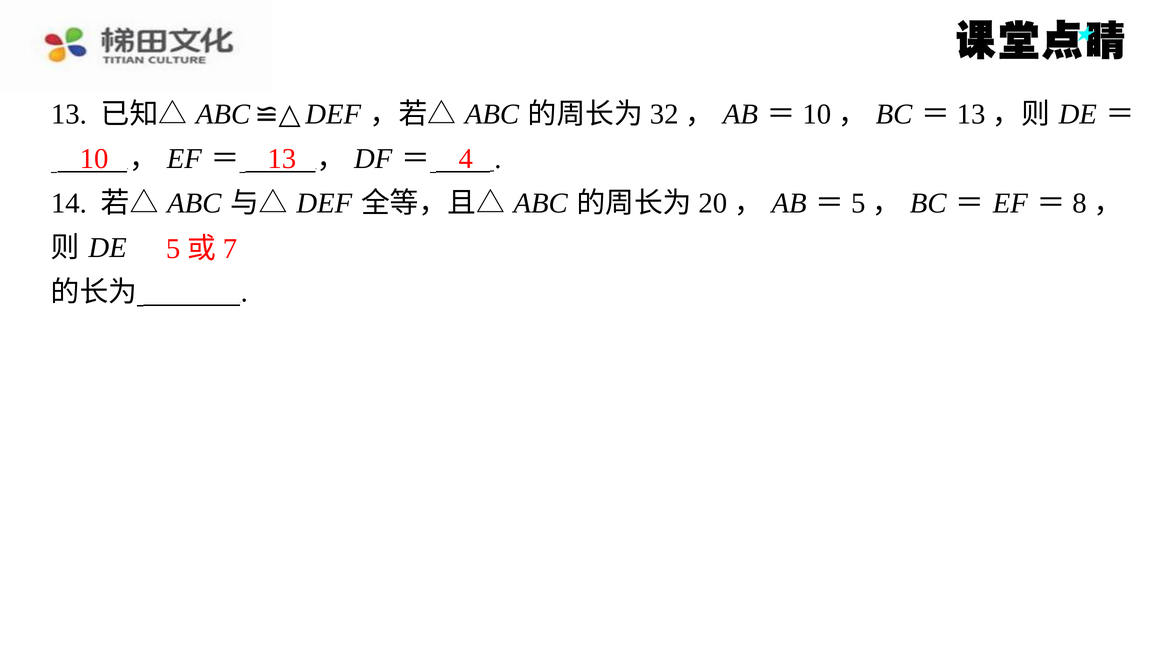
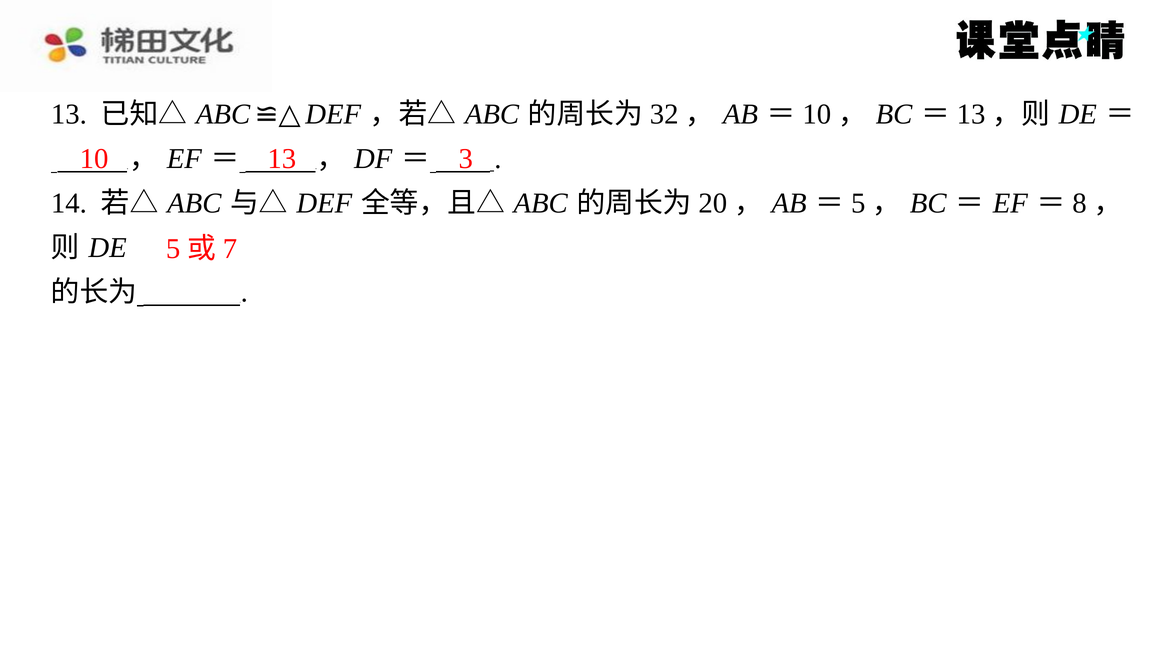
4: 4 -> 3
